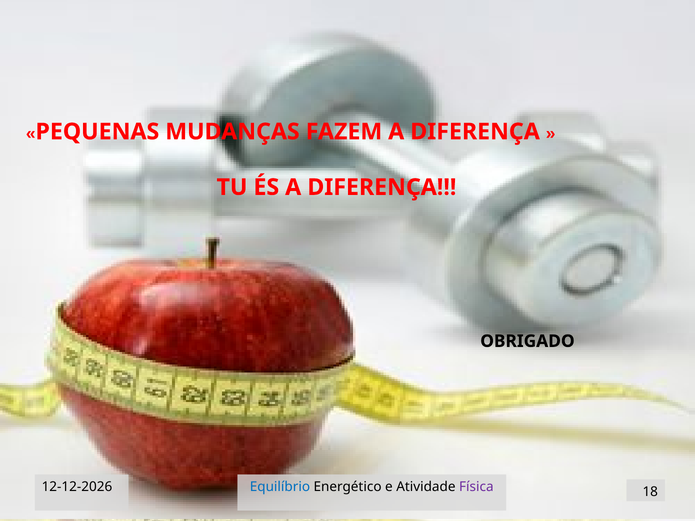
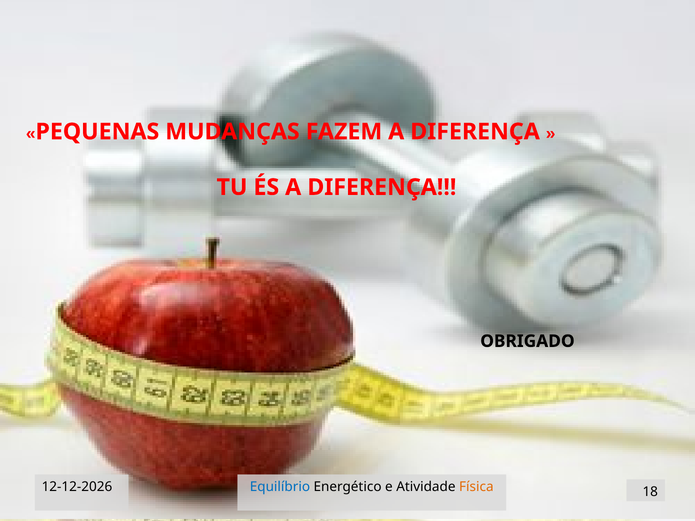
Física colour: purple -> orange
